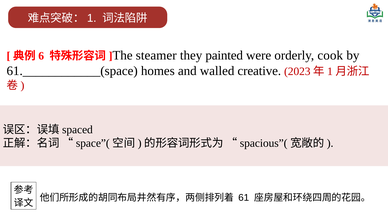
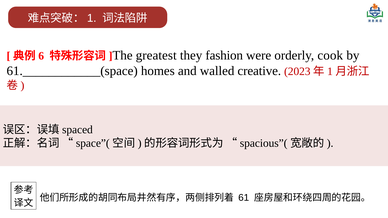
steamer: steamer -> greatest
painted: painted -> fashion
